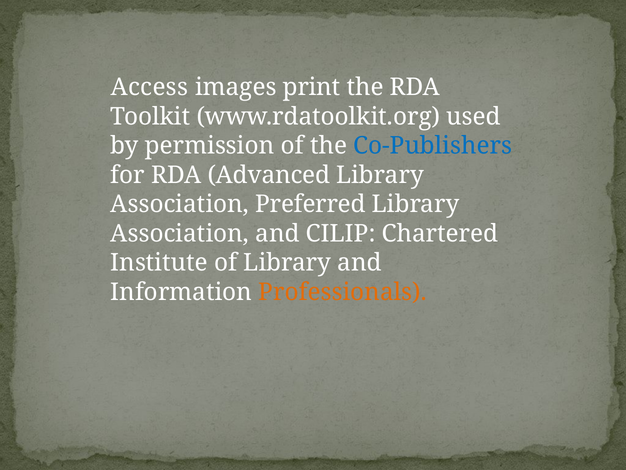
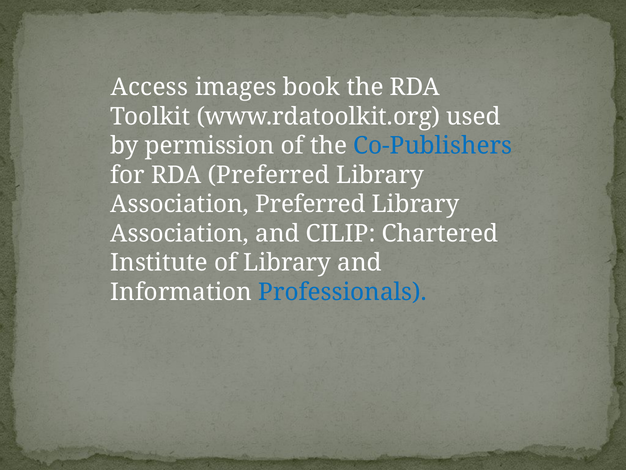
print: print -> book
RDA Advanced: Advanced -> Preferred
Professionals colour: orange -> blue
